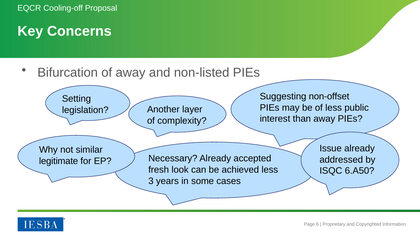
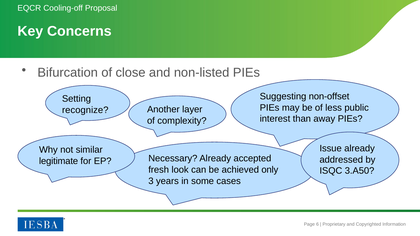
of away: away -> close
legislation: legislation -> recognize
achieved less: less -> only
6.A50: 6.A50 -> 3.A50
